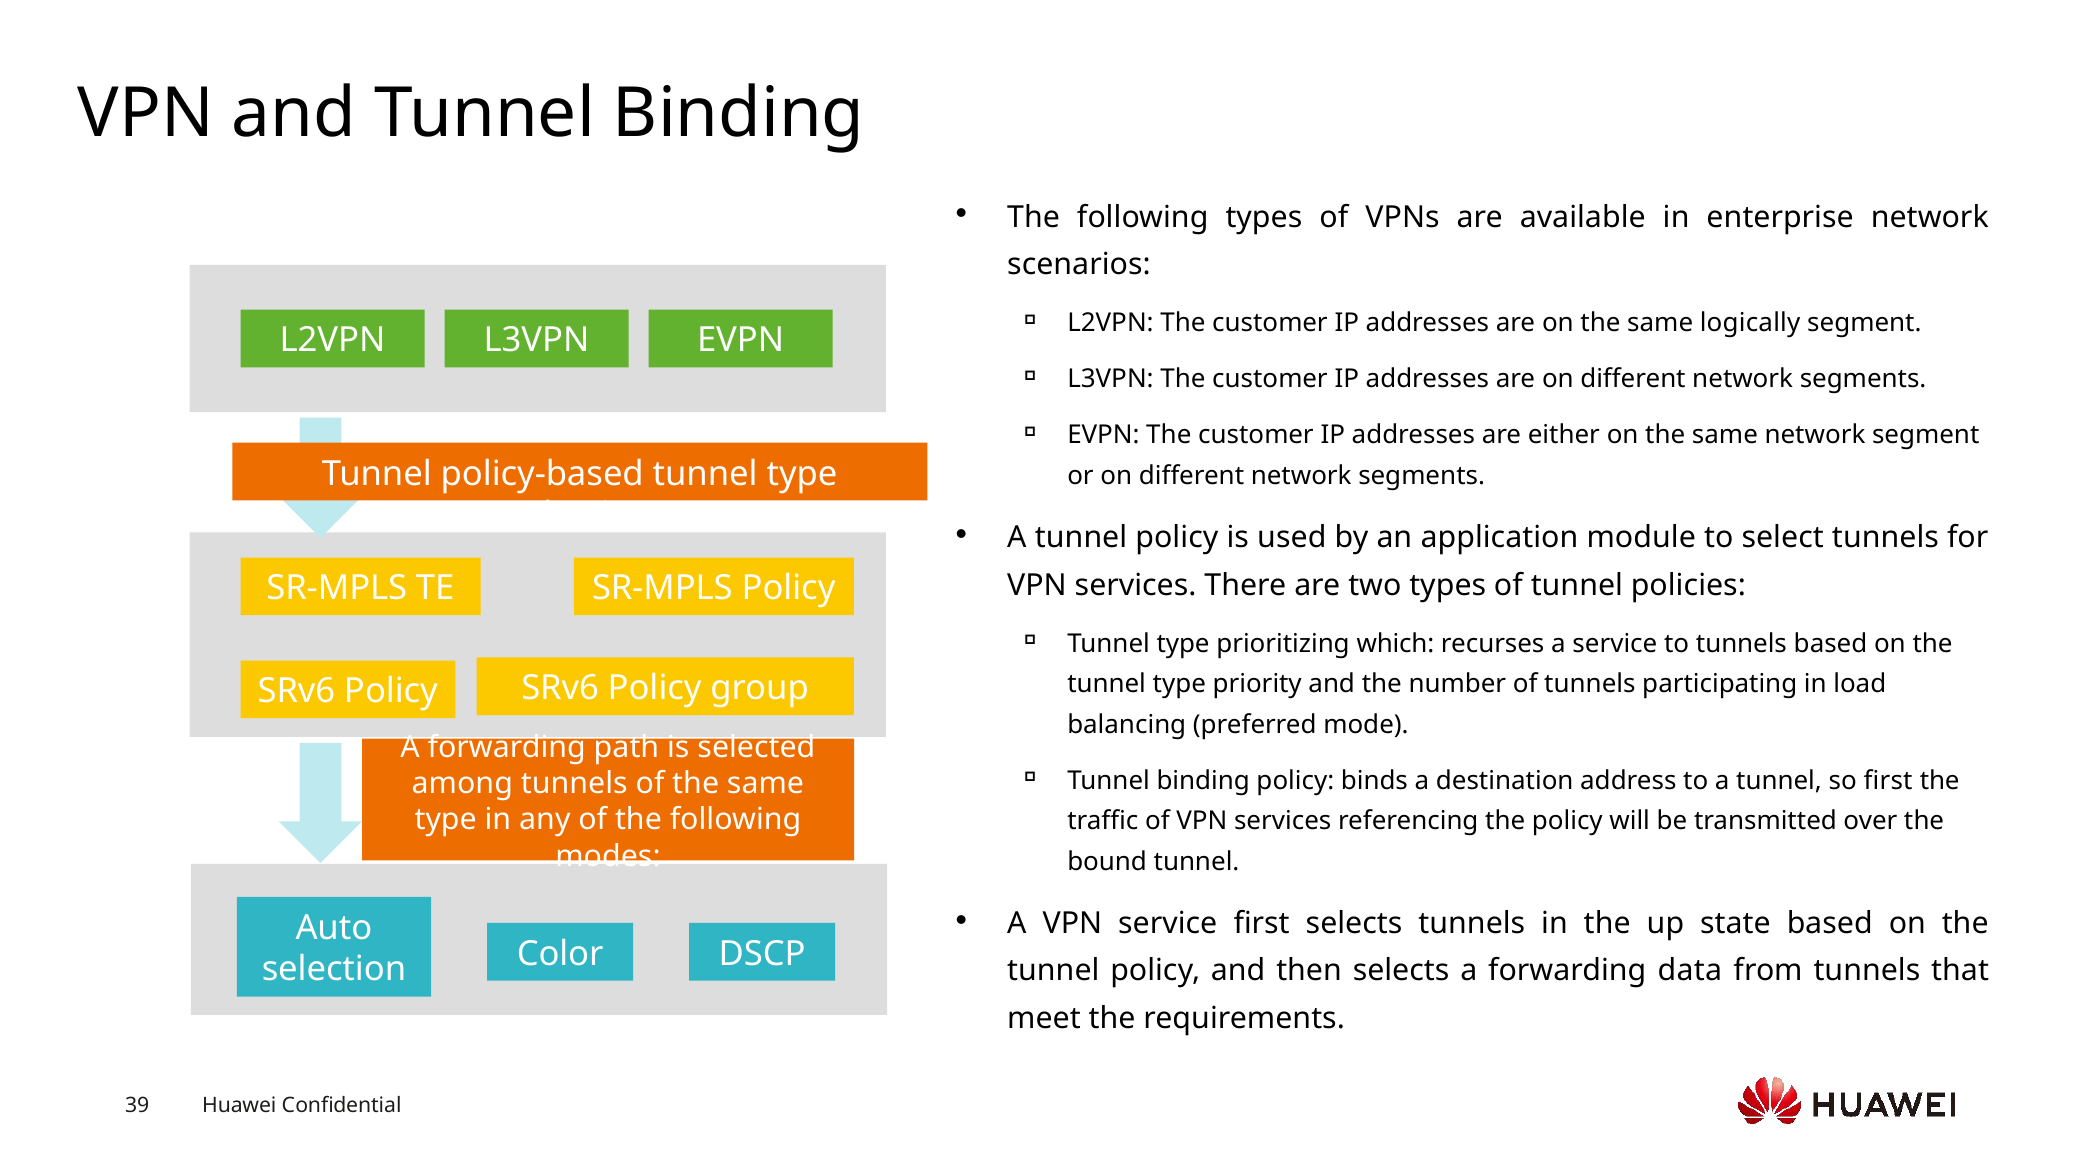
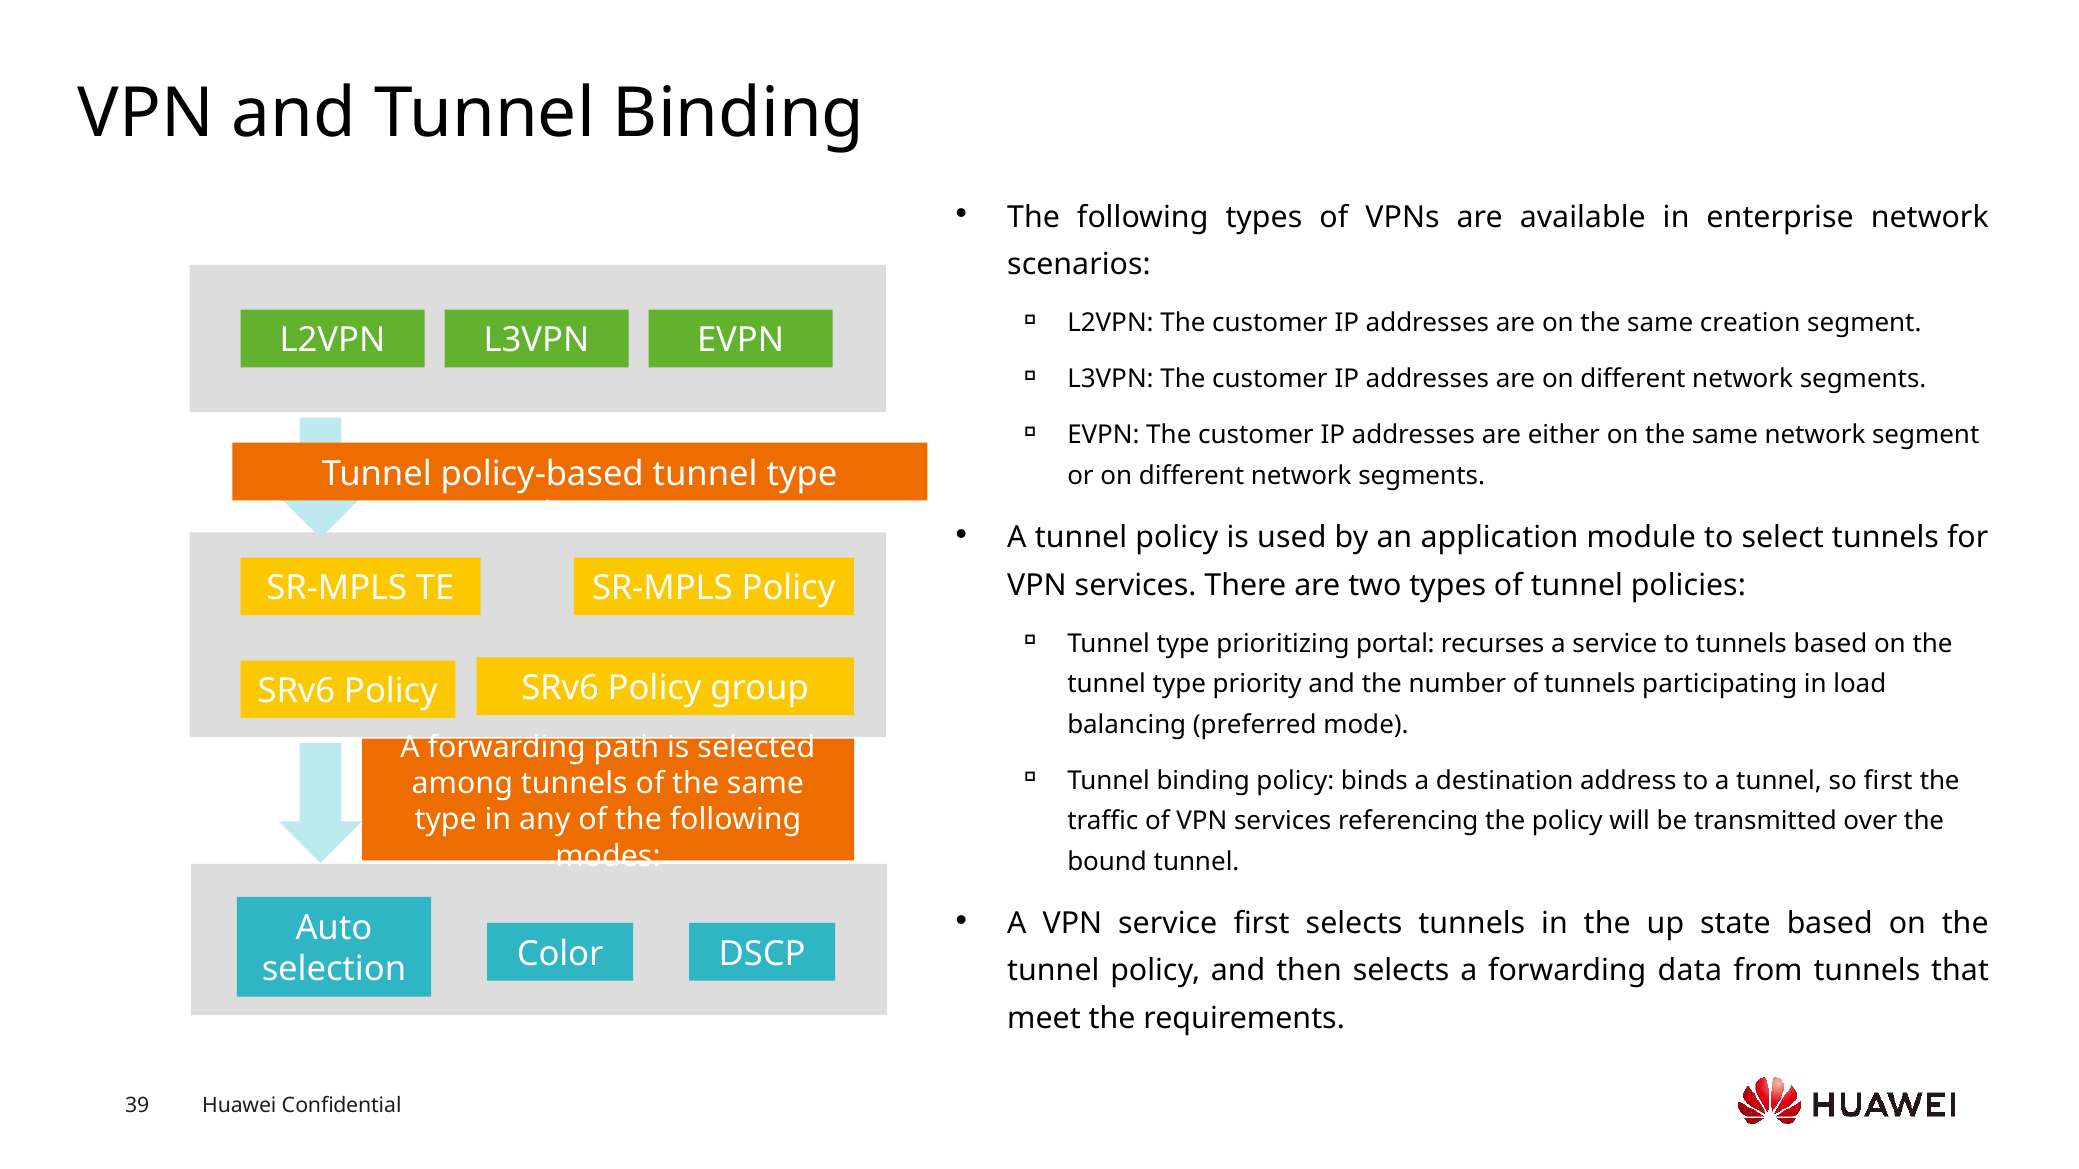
logically: logically -> creation
which: which -> portal
